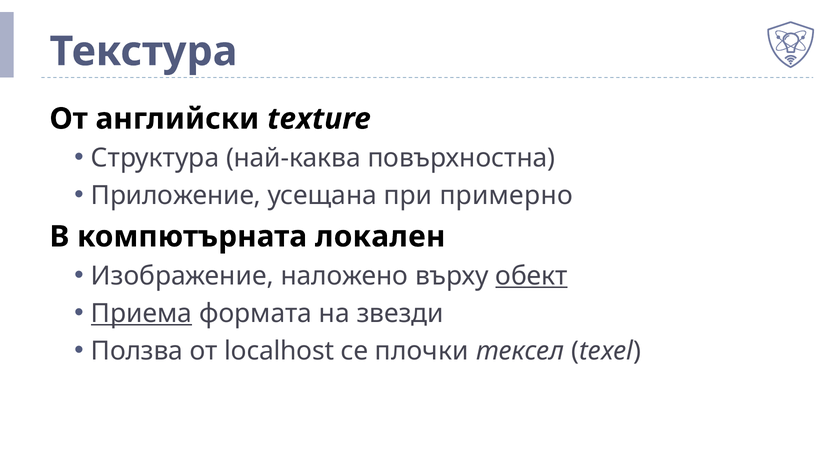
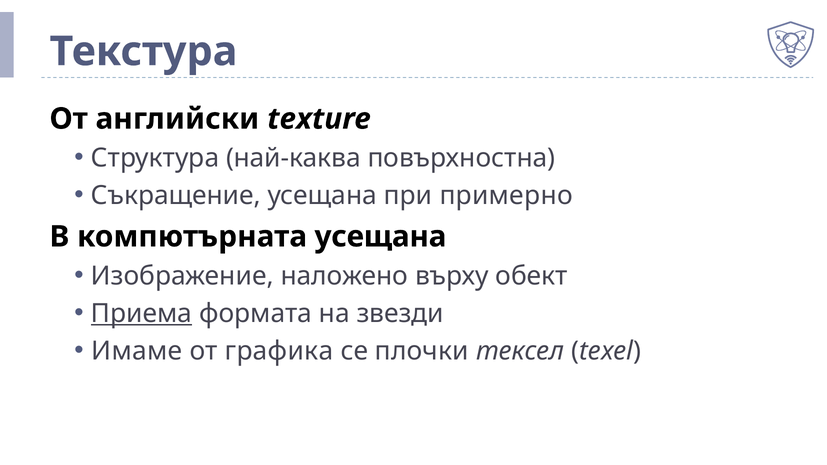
Приложение: Приложение -> Съкращение
компютърната локален: локален -> усещана
обект underline: present -> none
Ползва: Ползва -> Имаме
localhost: localhost -> графика
